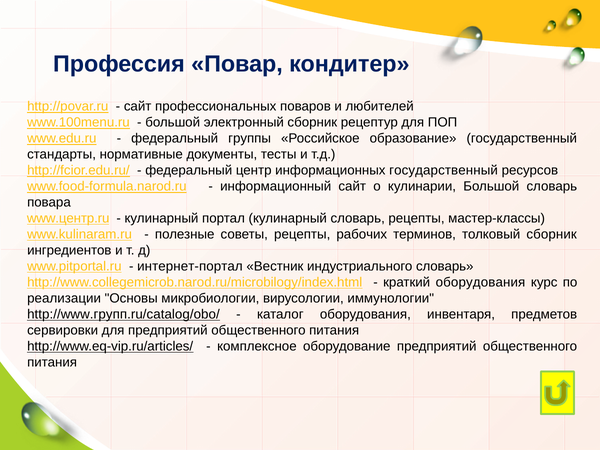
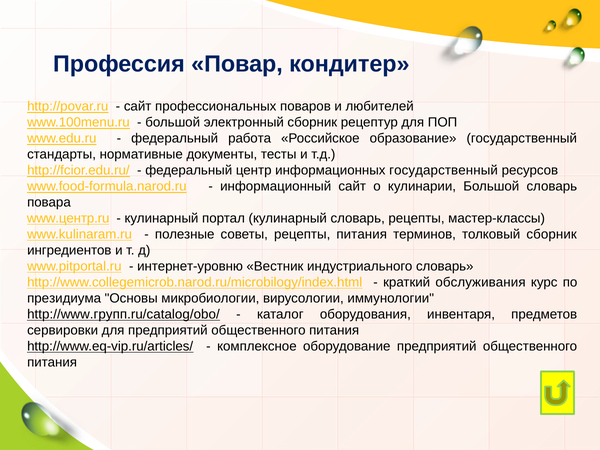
группы: группы -> работа
рецепты рабочих: рабочих -> питания
интернет-портал: интернет-портал -> интернет-уровню
краткий оборудования: оборудования -> обслуживания
реализации: реализации -> президиума
